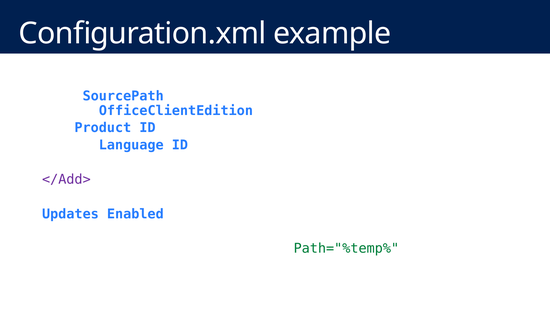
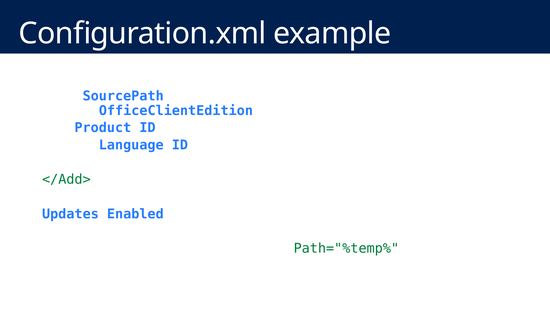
</Add> colour: purple -> green
